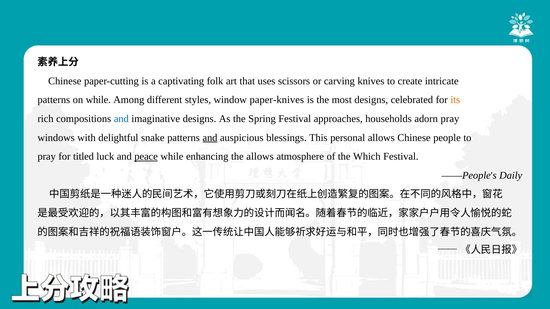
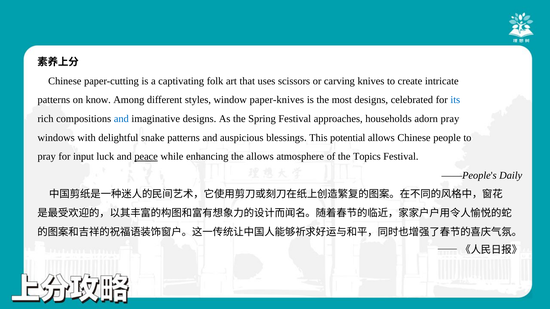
on while: while -> know
its colour: orange -> blue
and at (210, 138) underline: present -> none
personal: personal -> potential
titled: titled -> input
Which: Which -> Topics
